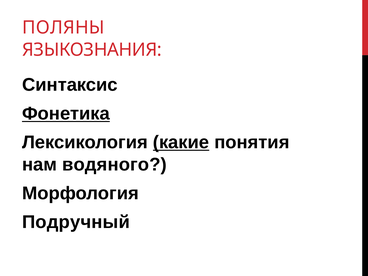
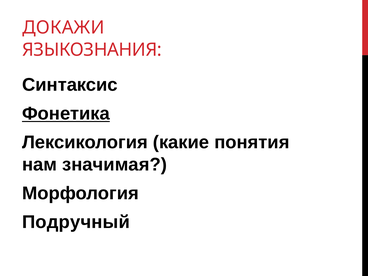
ПОЛЯНЫ: ПОЛЯНЫ -> ДОКАЖИ
какие underline: present -> none
водяного: водяного -> значимая
